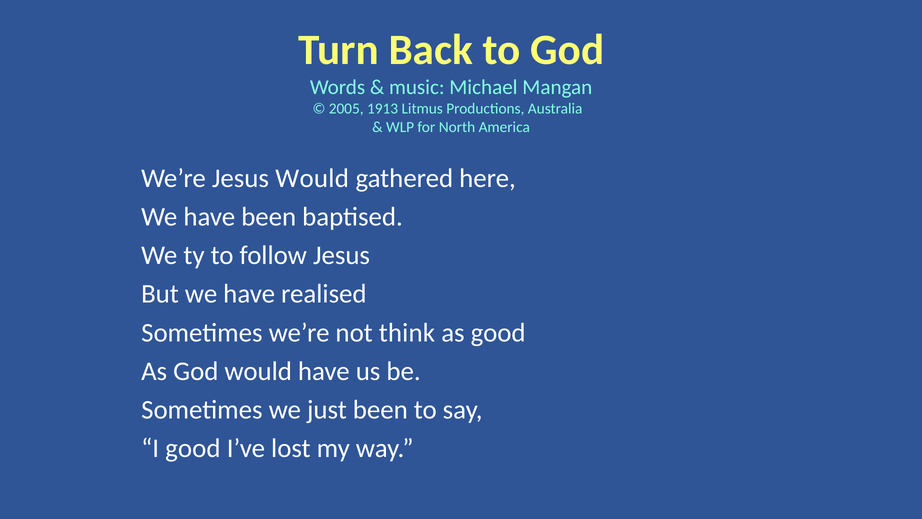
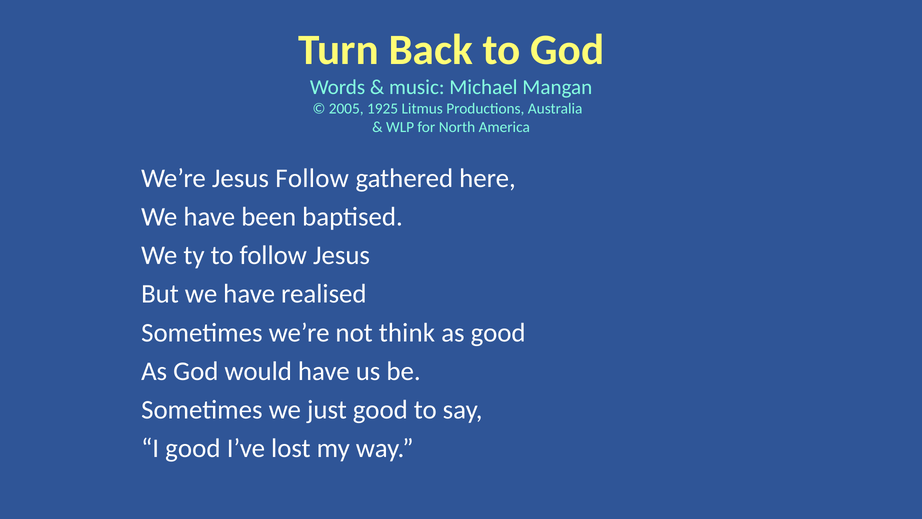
1913: 1913 -> 1925
Jesus Would: Would -> Follow
just been: been -> good
